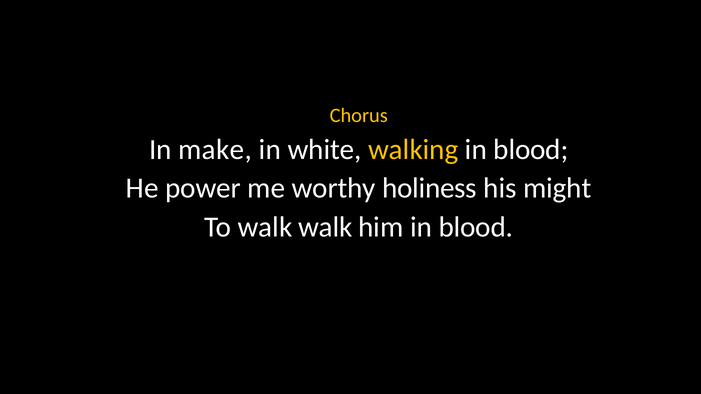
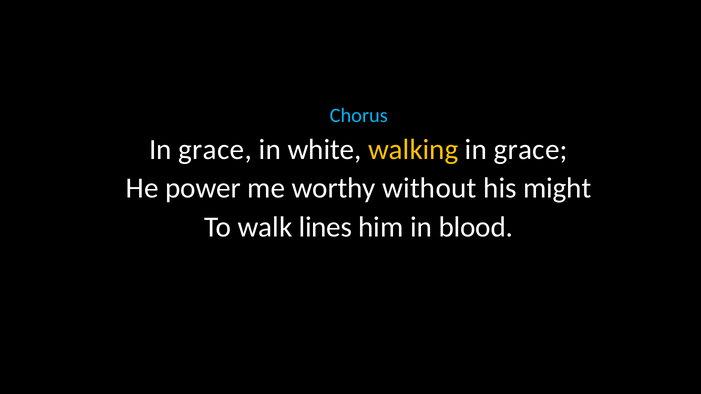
Chorus colour: yellow -> light blue
make at (215, 150): make -> grace
blood at (531, 150): blood -> grace
holiness: holiness -> without
walk walk: walk -> lines
